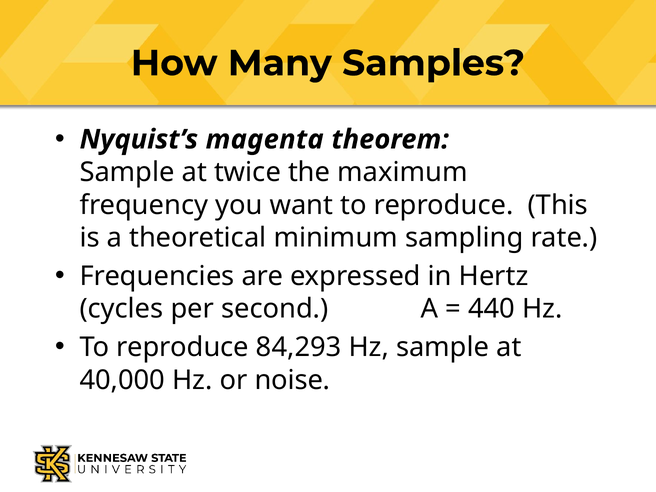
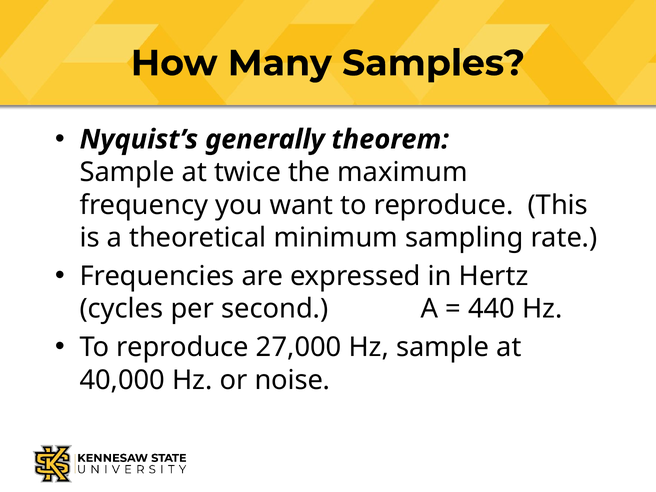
magenta: magenta -> generally
84,293: 84,293 -> 27,000
